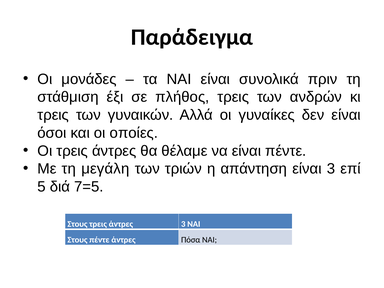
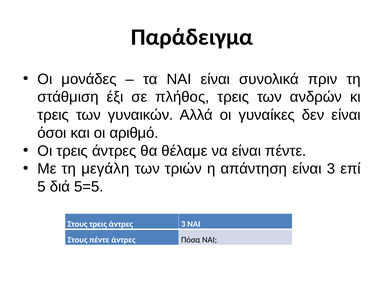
οποίες: οποίες -> αριθμό
7=5: 7=5 -> 5=5
